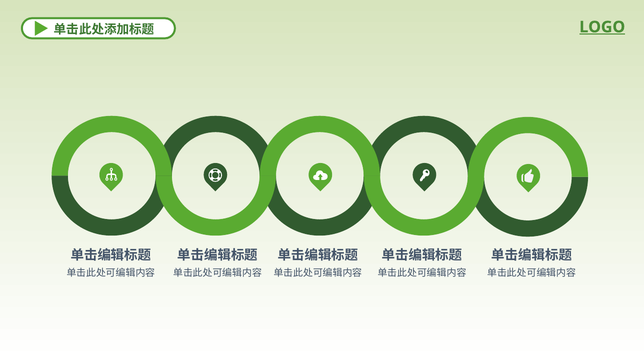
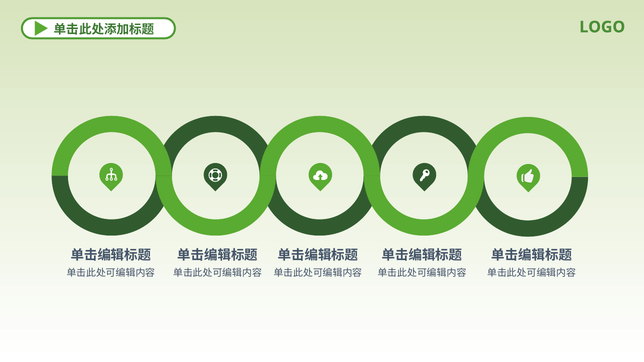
LOGO underline: present -> none
